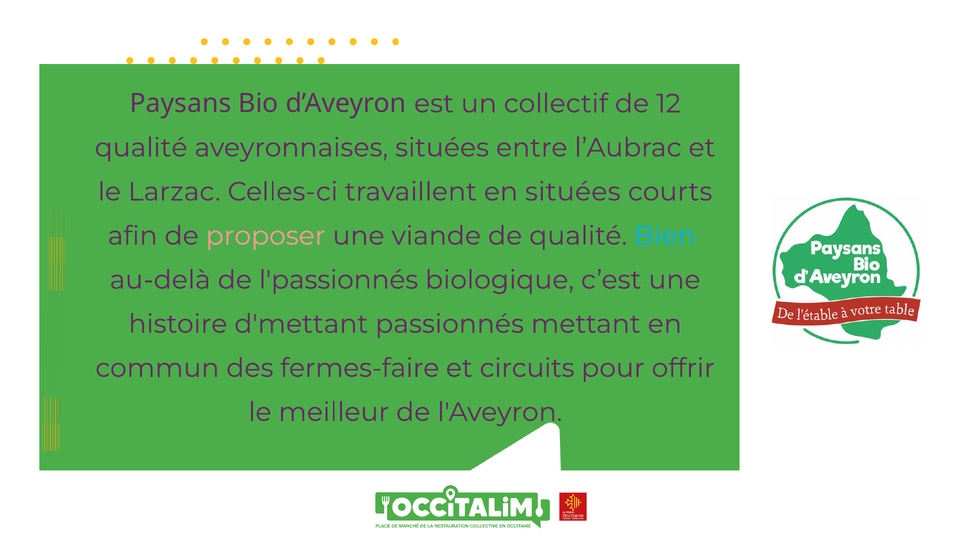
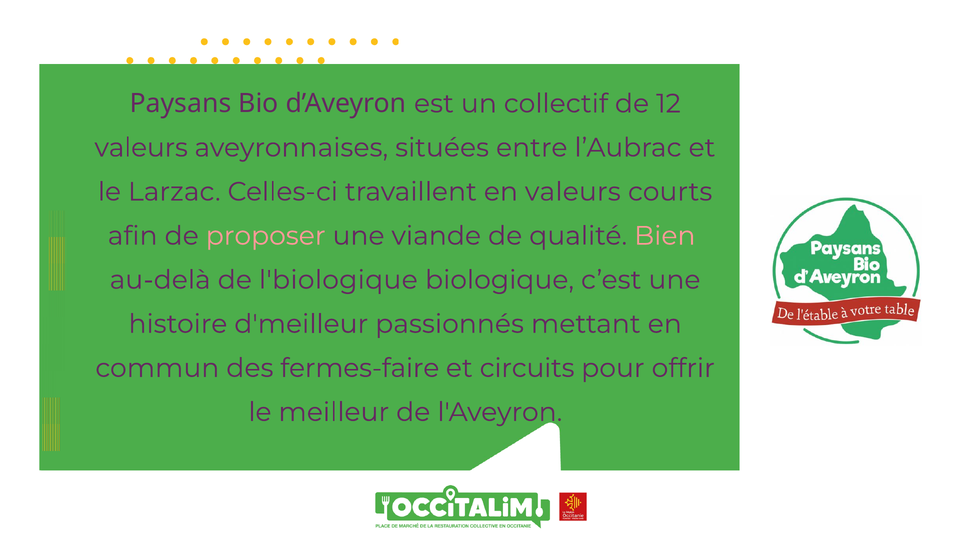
qualité at (141, 148): qualité -> valeurs
en situées: situées -> valeurs
Bien colour: light blue -> pink
l'passionnés: l'passionnés -> l'biologique
d'mettant: d'mettant -> d'meilleur
